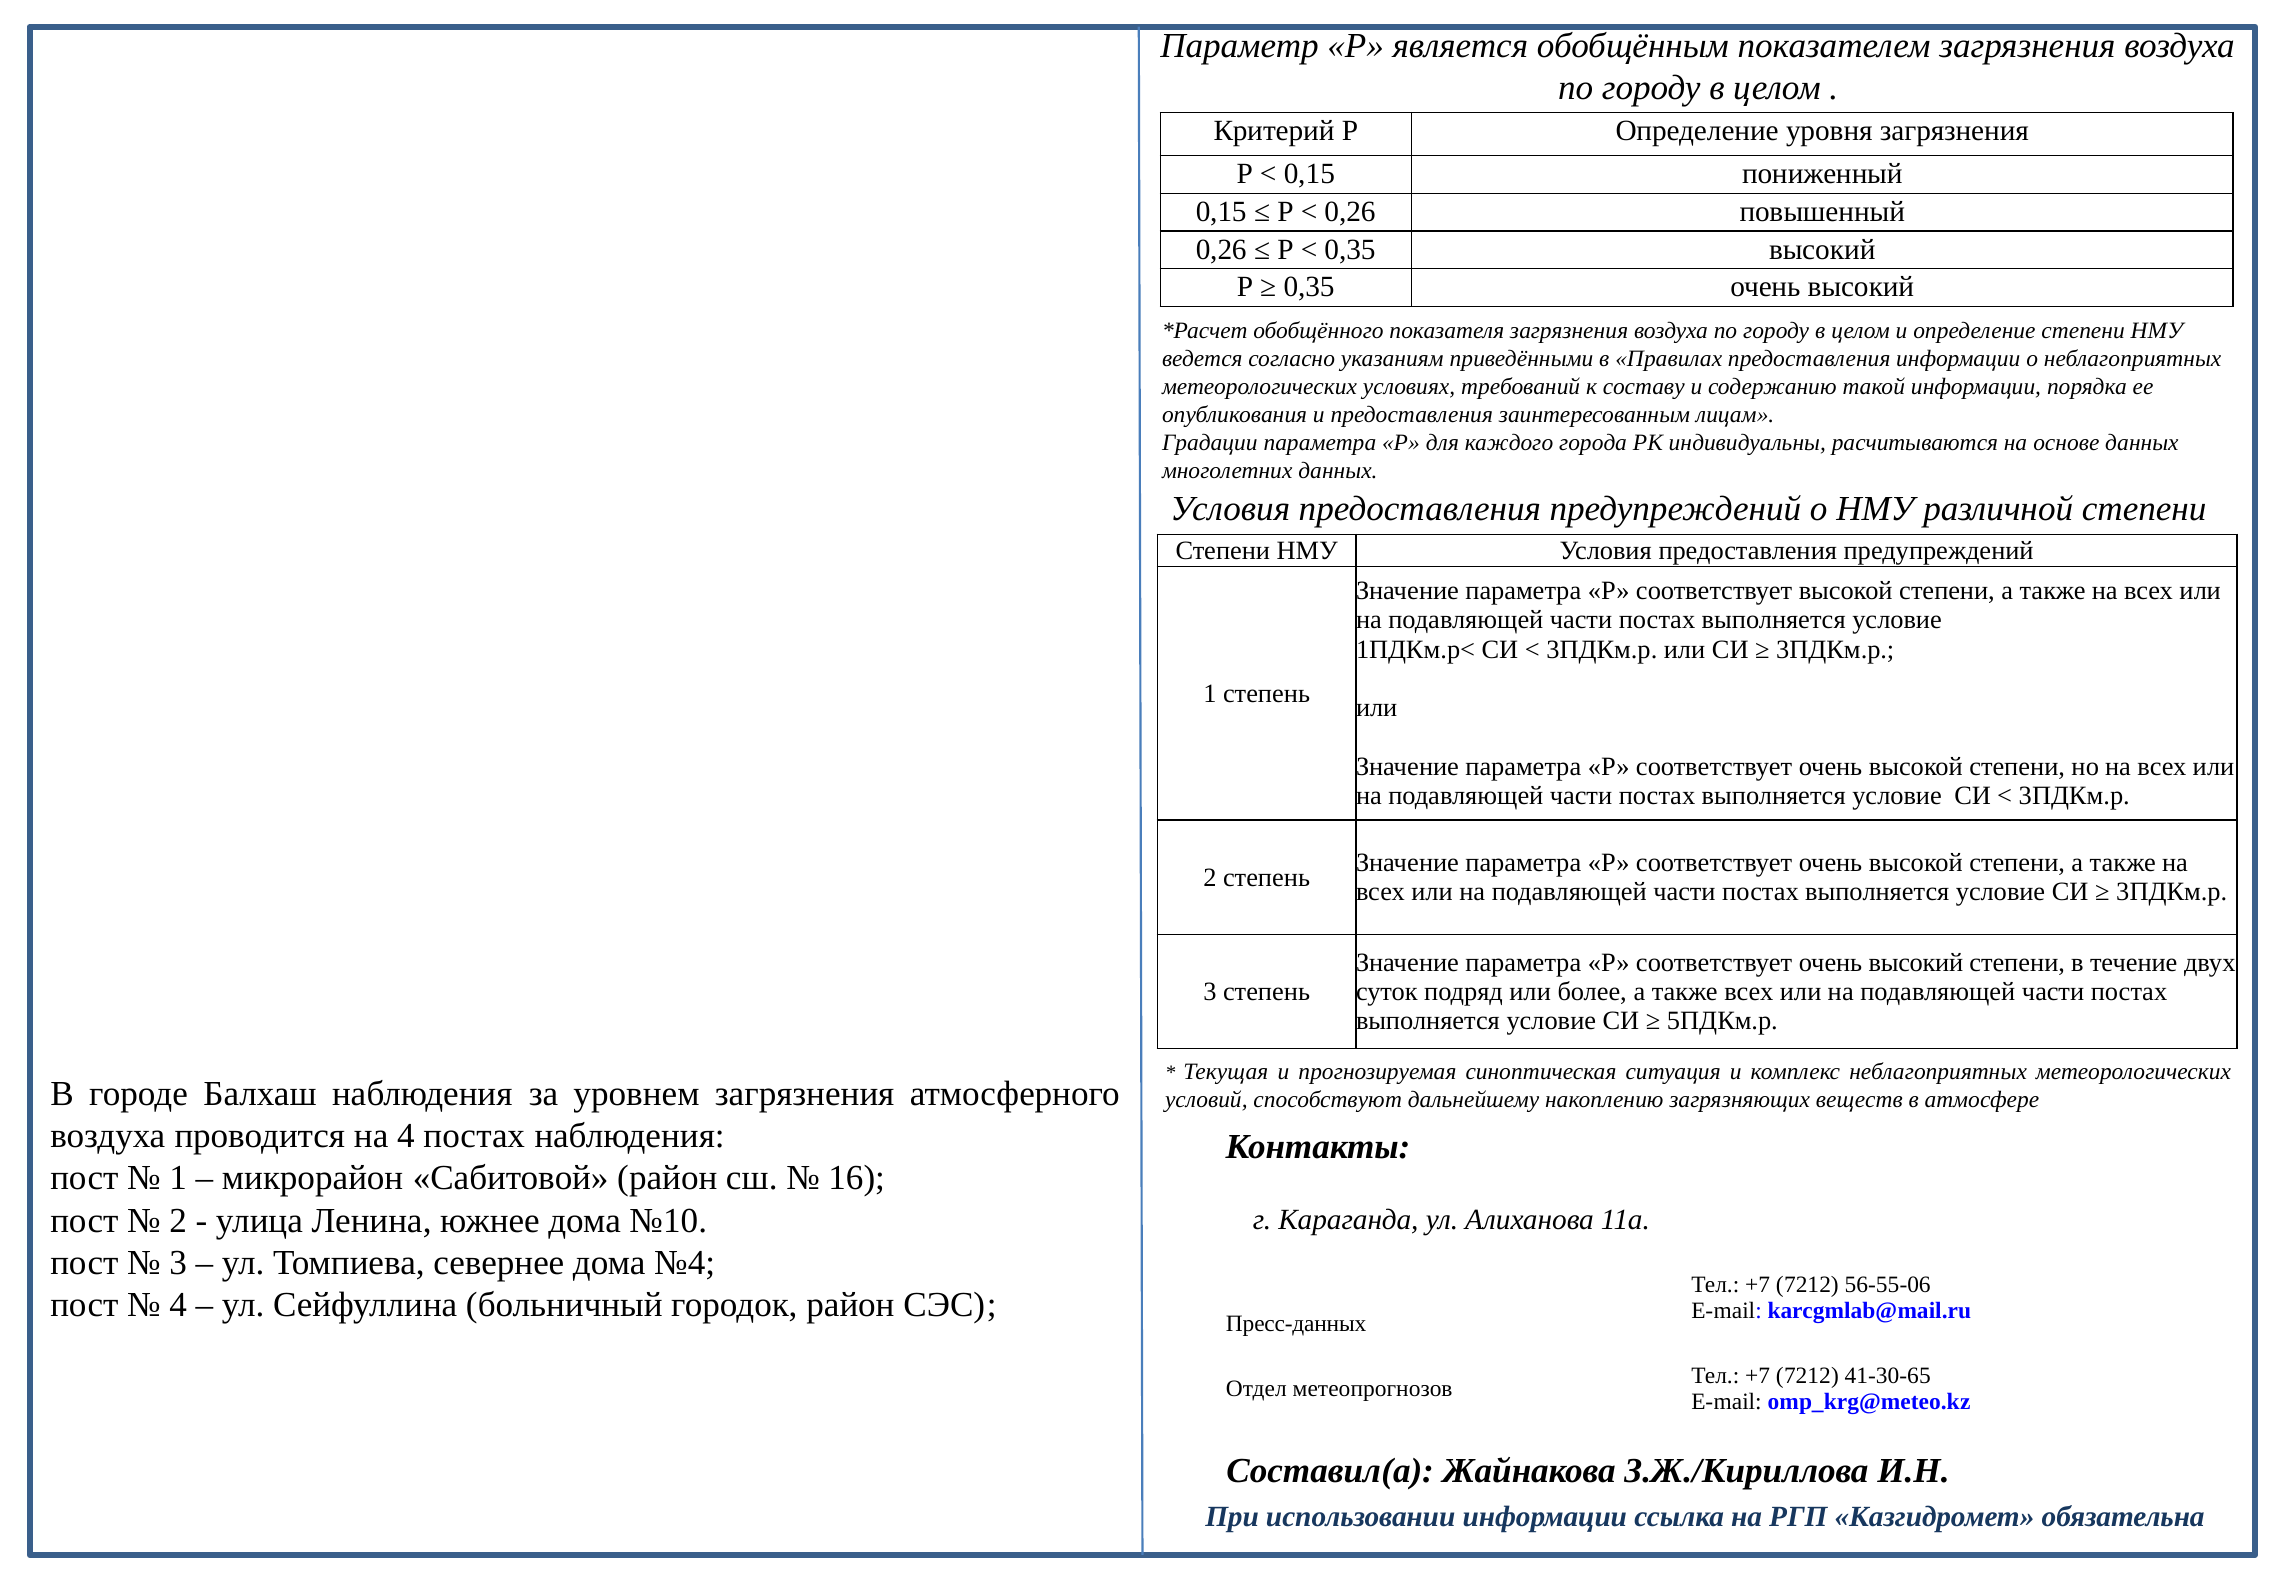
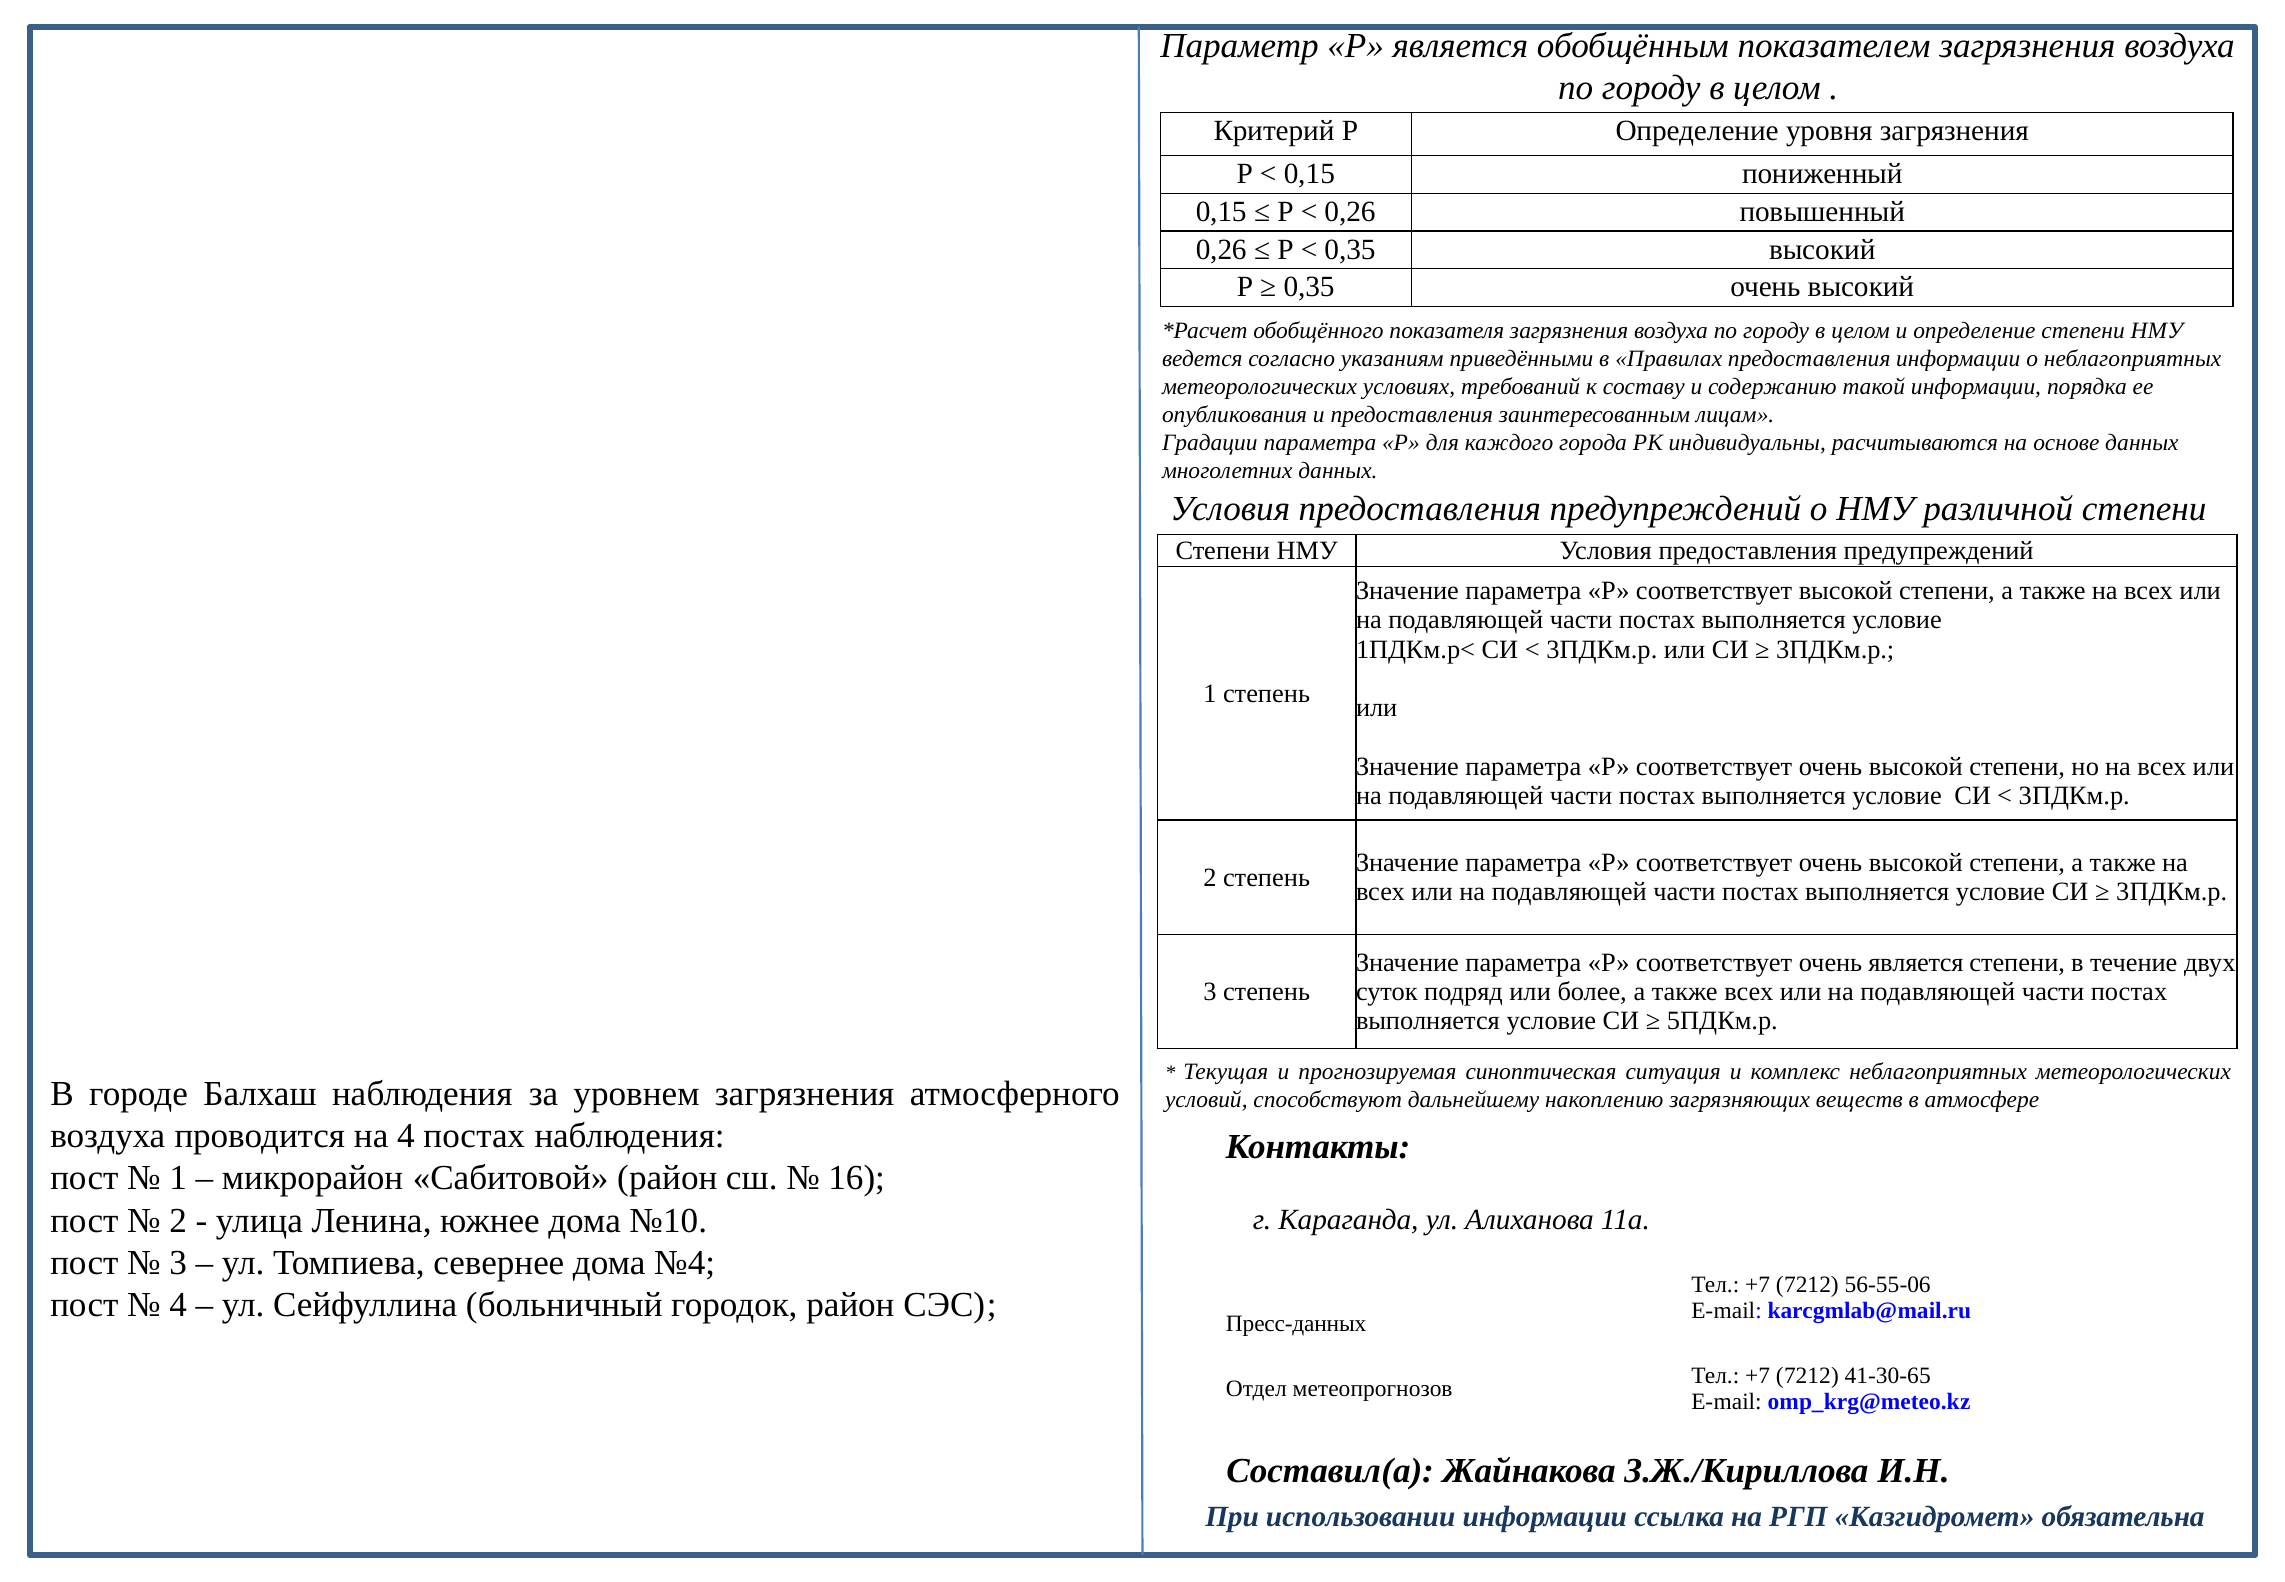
соответствует очень высокий: высокий -> является
